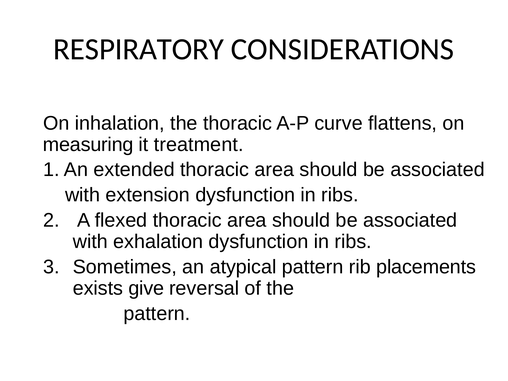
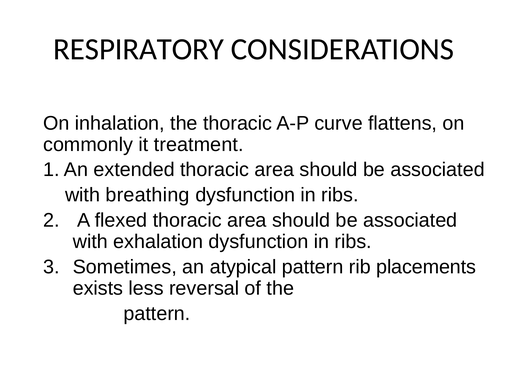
measuring: measuring -> commonly
extension: extension -> breathing
give: give -> less
